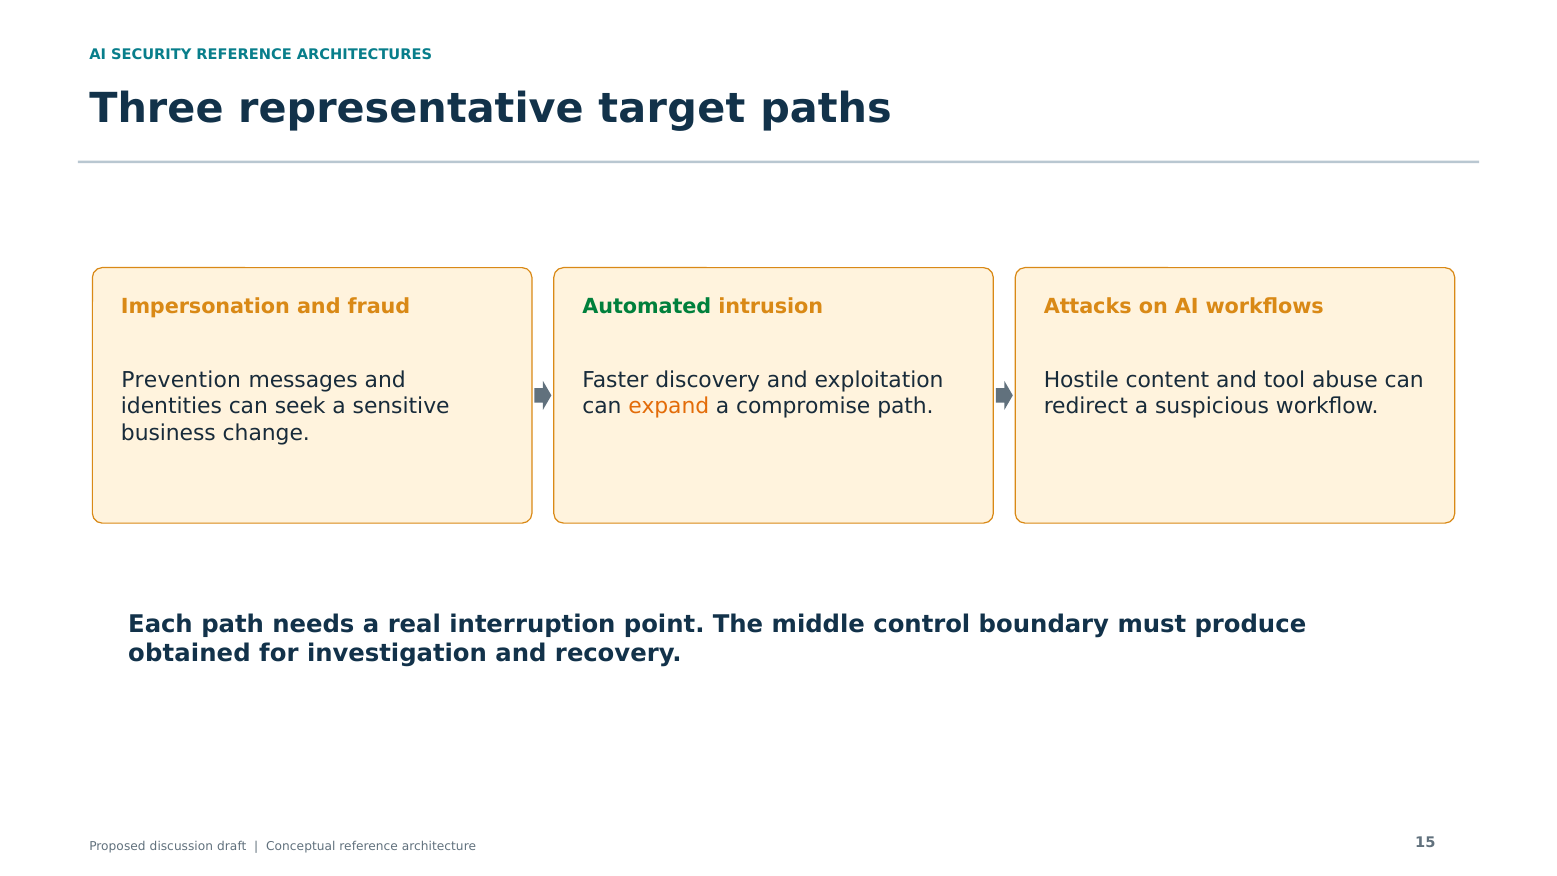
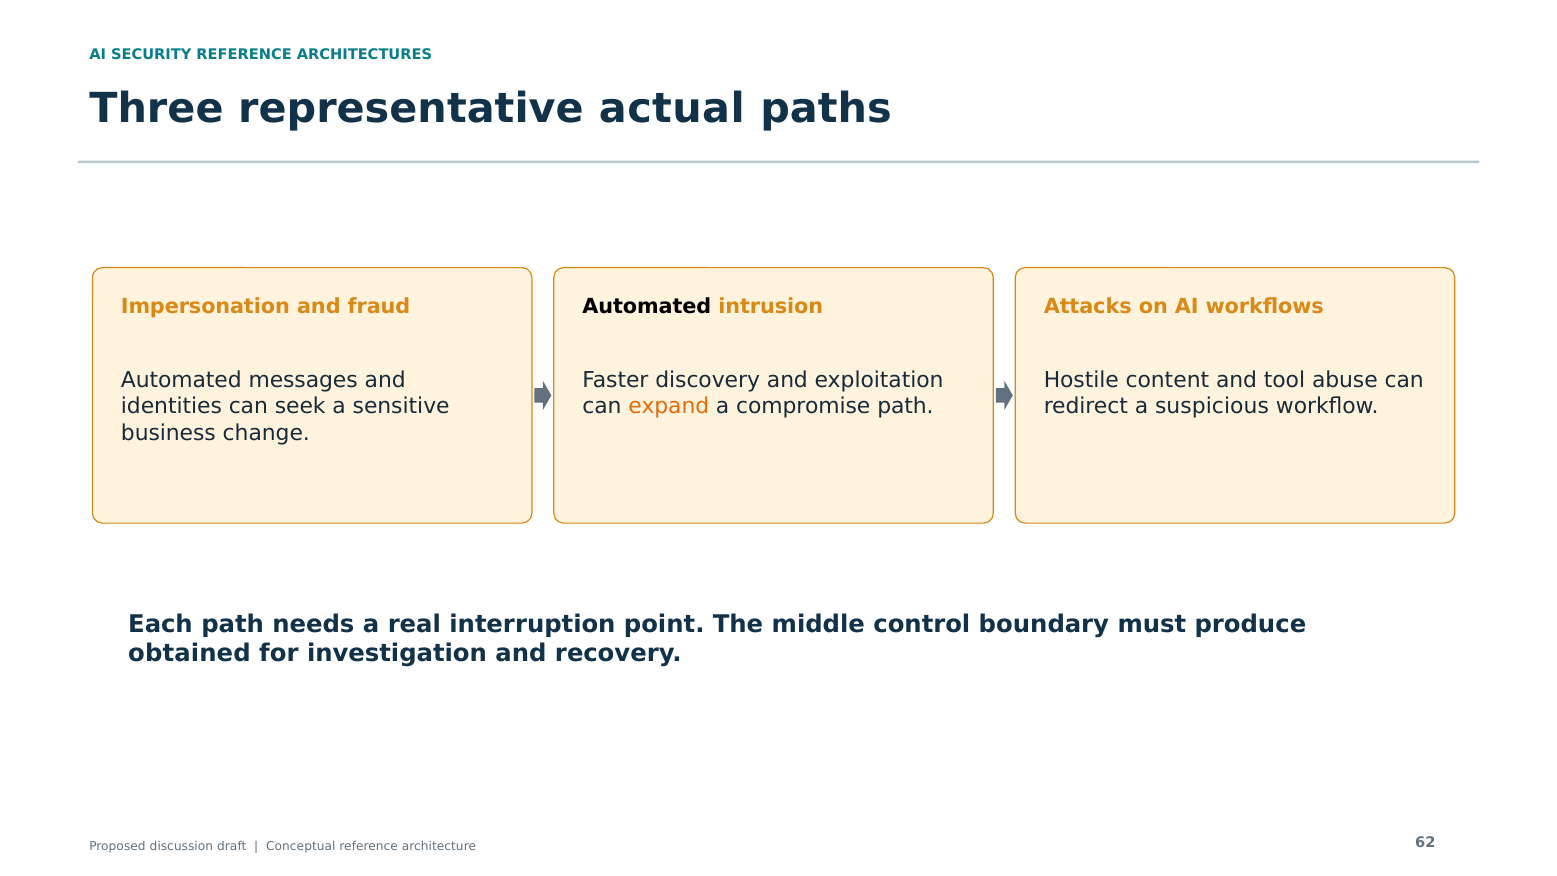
target: target -> actual
Automated at (647, 307) colour: green -> black
Prevention at (181, 380): Prevention -> Automated
15: 15 -> 62
